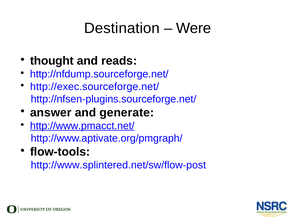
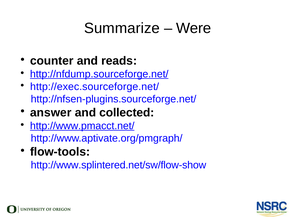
Destination: Destination -> Summarize
thought: thought -> counter
http://nfdump.sourceforge.net/ underline: none -> present
generate: generate -> collected
http://www.splintered.net/sw/flow-post: http://www.splintered.net/sw/flow-post -> http://www.splintered.net/sw/flow-show
